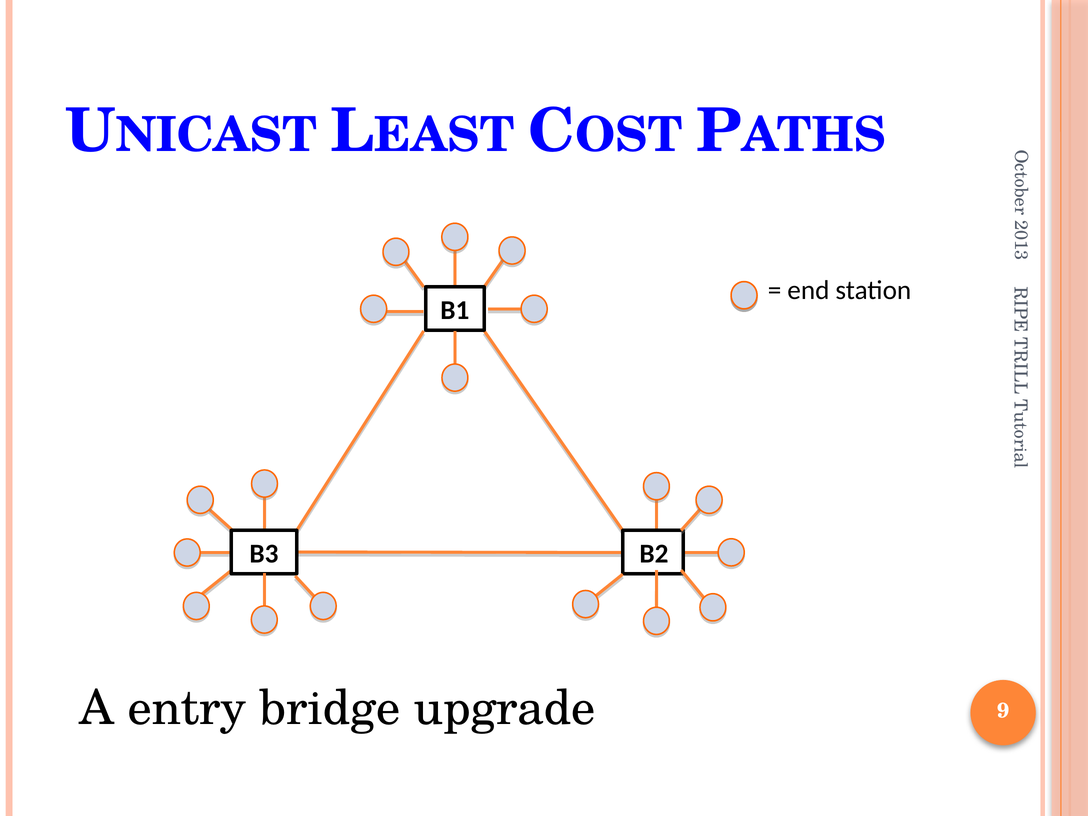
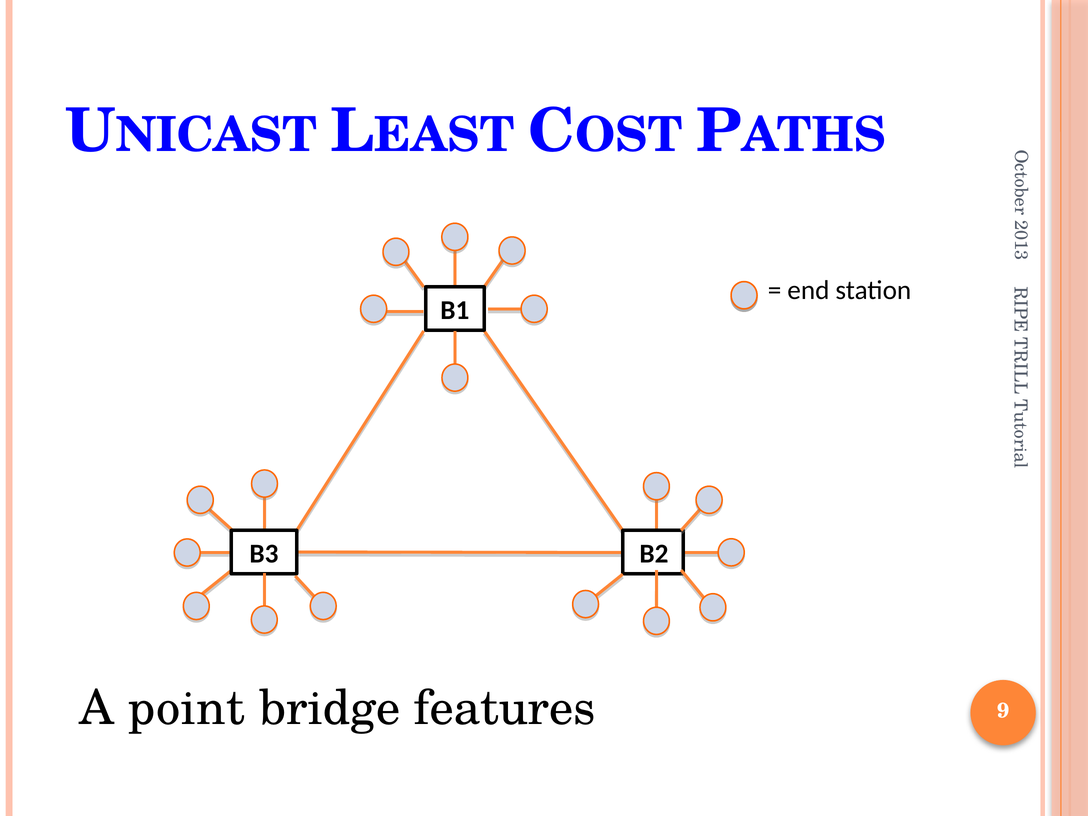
entry: entry -> point
upgrade: upgrade -> features
